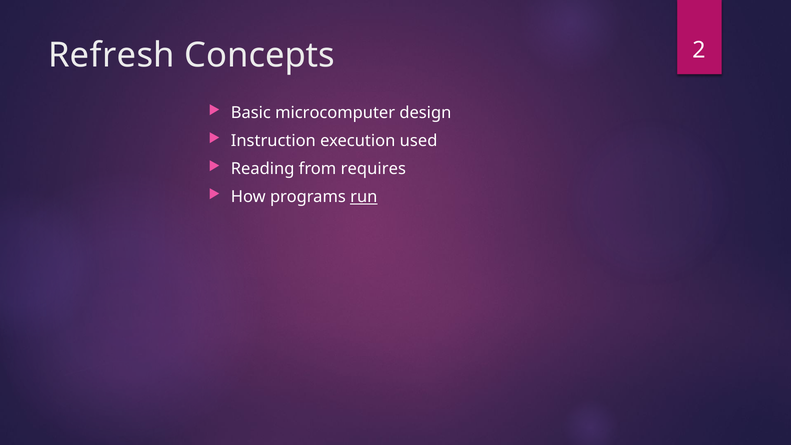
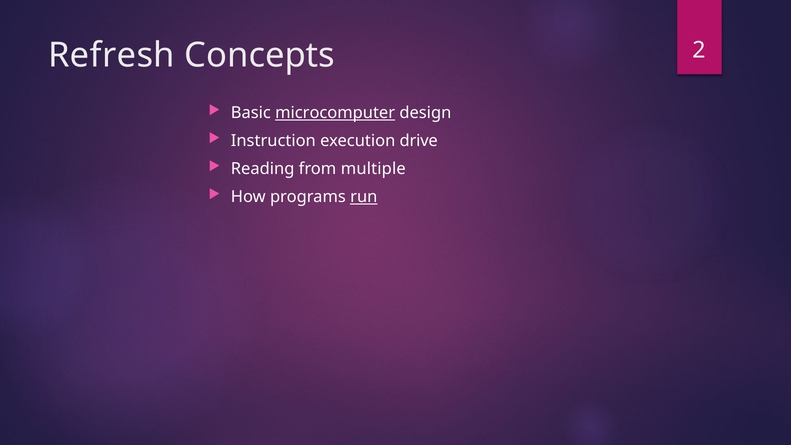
microcomputer underline: none -> present
used: used -> drive
requires: requires -> multiple
